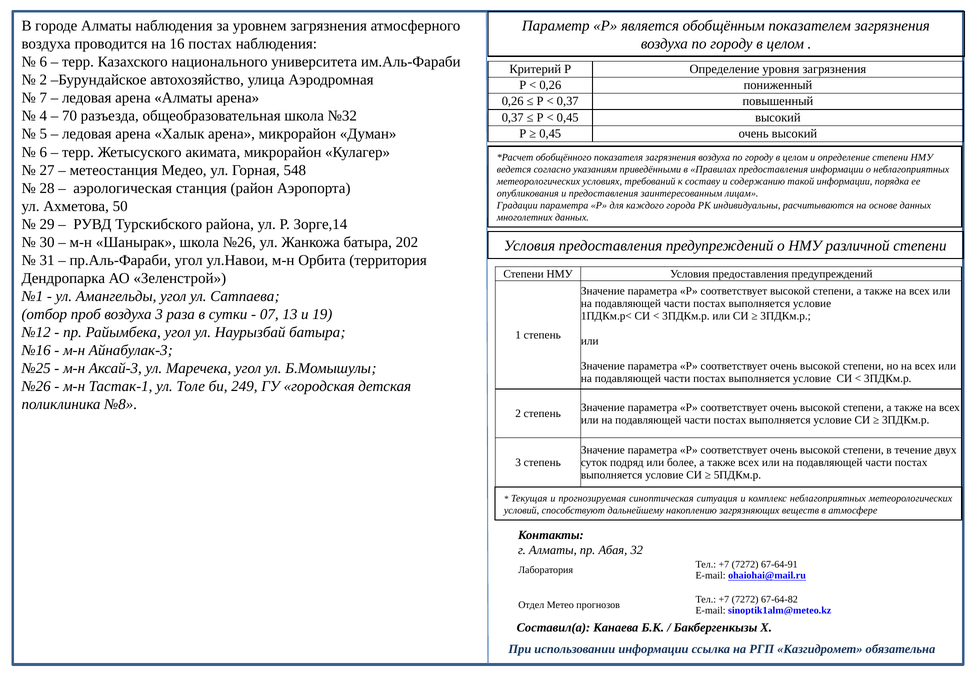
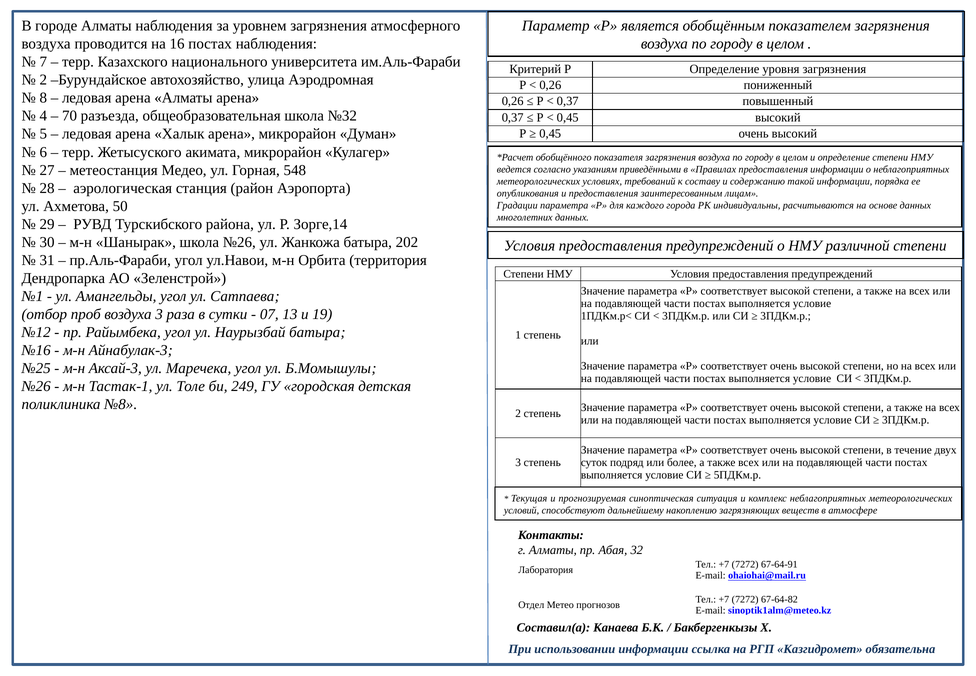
6 at (43, 62): 6 -> 7
7: 7 -> 8
